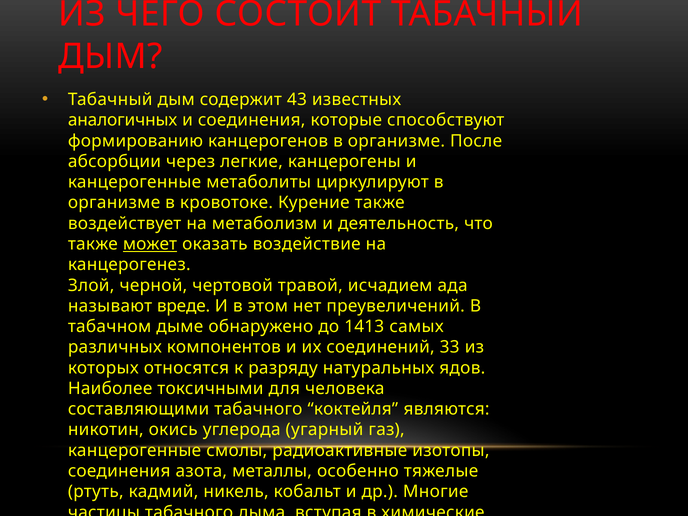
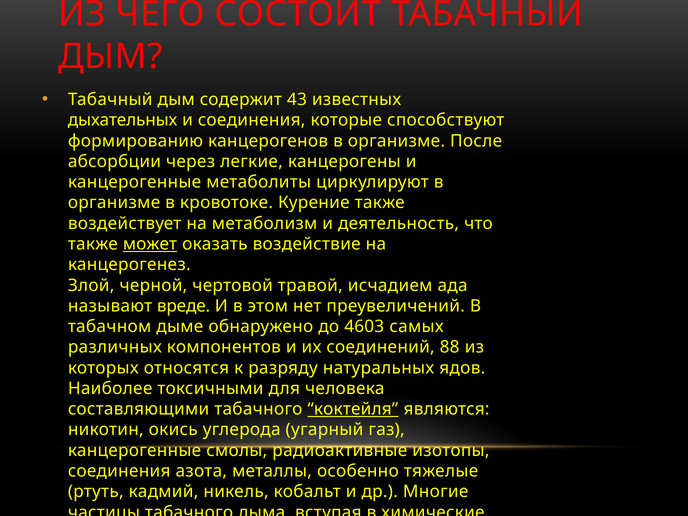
аналогичных: аналогичных -> дыхательных
1413: 1413 -> 4603
33: 33 -> 88
коктейля underline: none -> present
